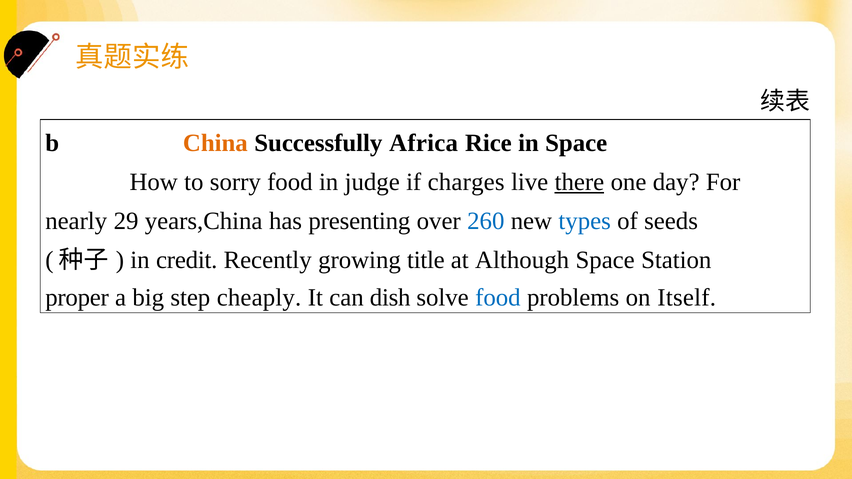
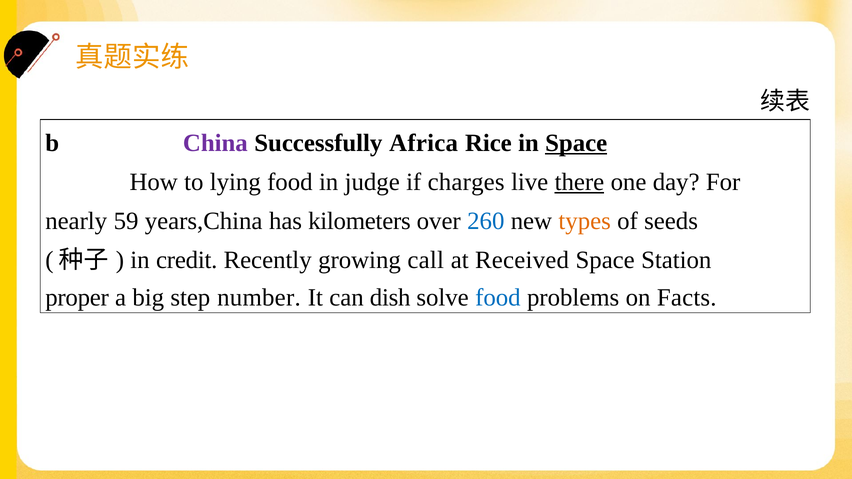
China colour: orange -> purple
Space at (576, 143) underline: none -> present
sorry: sorry -> lying
29: 29 -> 59
presenting: presenting -> kilometers
types colour: blue -> orange
title: title -> call
Although: Although -> Received
cheaply: cheaply -> number
Itself: Itself -> Facts
